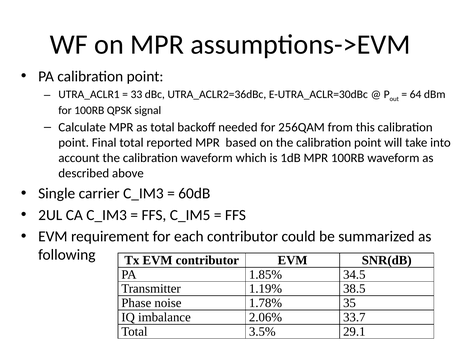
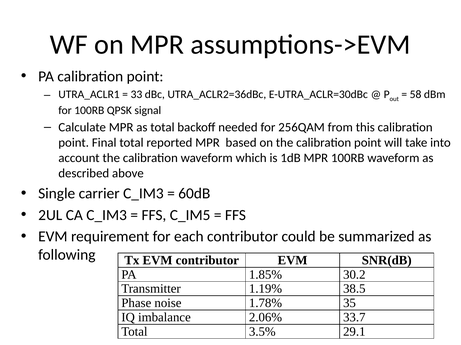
64: 64 -> 58
34.5: 34.5 -> 30.2
